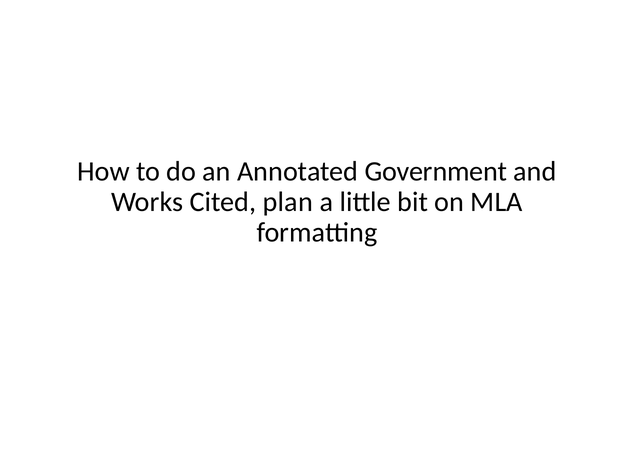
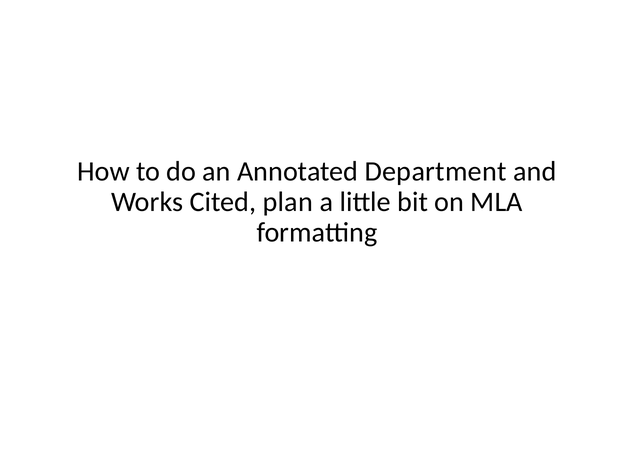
Government: Government -> Department
